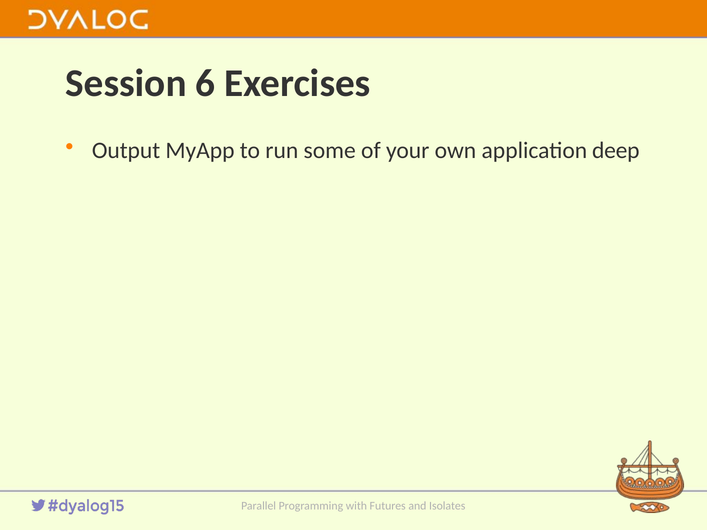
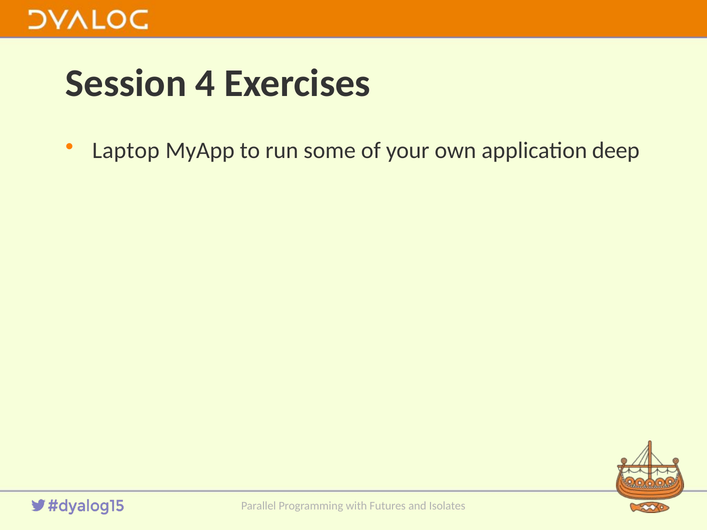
6: 6 -> 4
Output: Output -> Laptop
